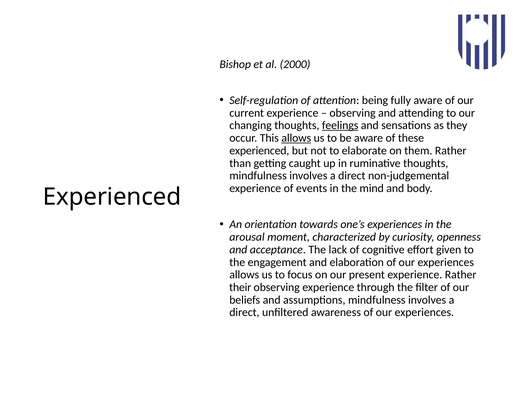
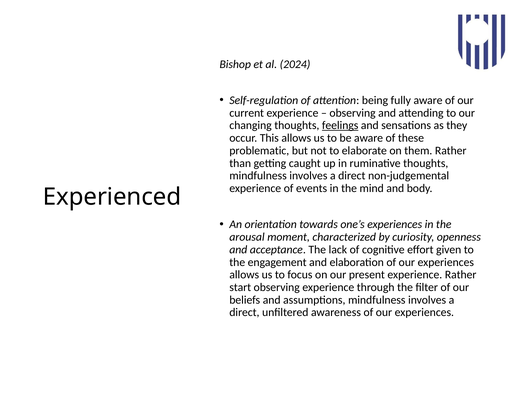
2000: 2000 -> 2024
allows at (296, 138) underline: present -> none
experienced at (259, 151): experienced -> problematic
their: their -> start
